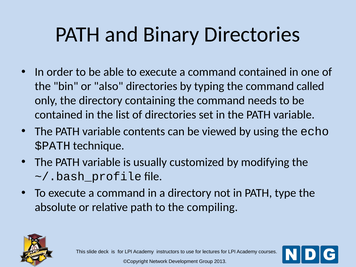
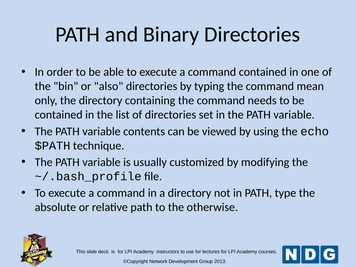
called: called -> mean
compiling: compiling -> otherwise
